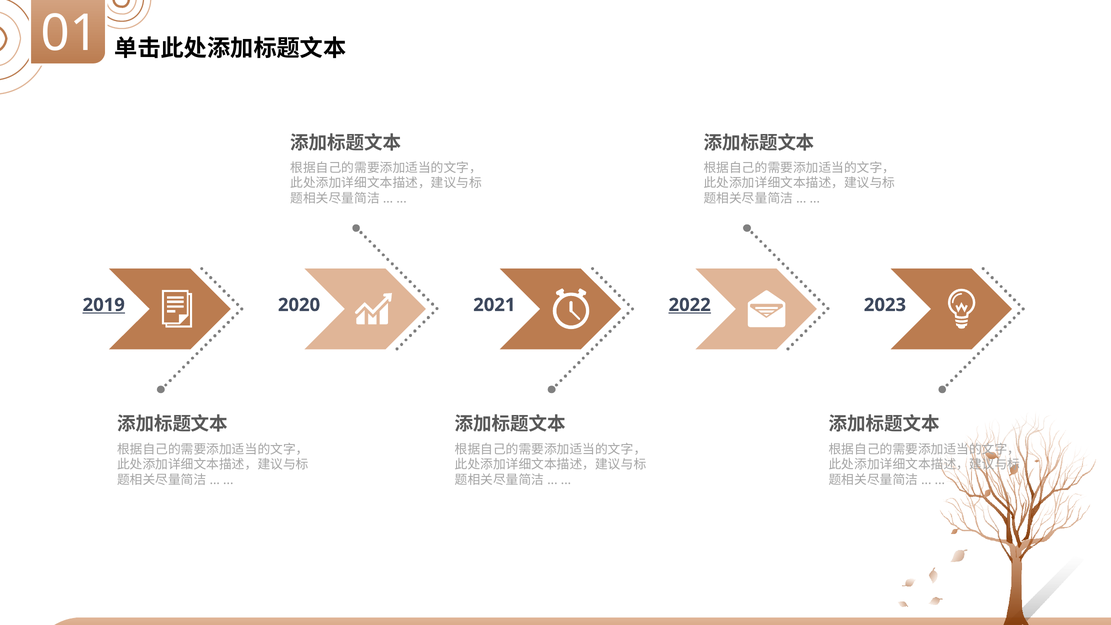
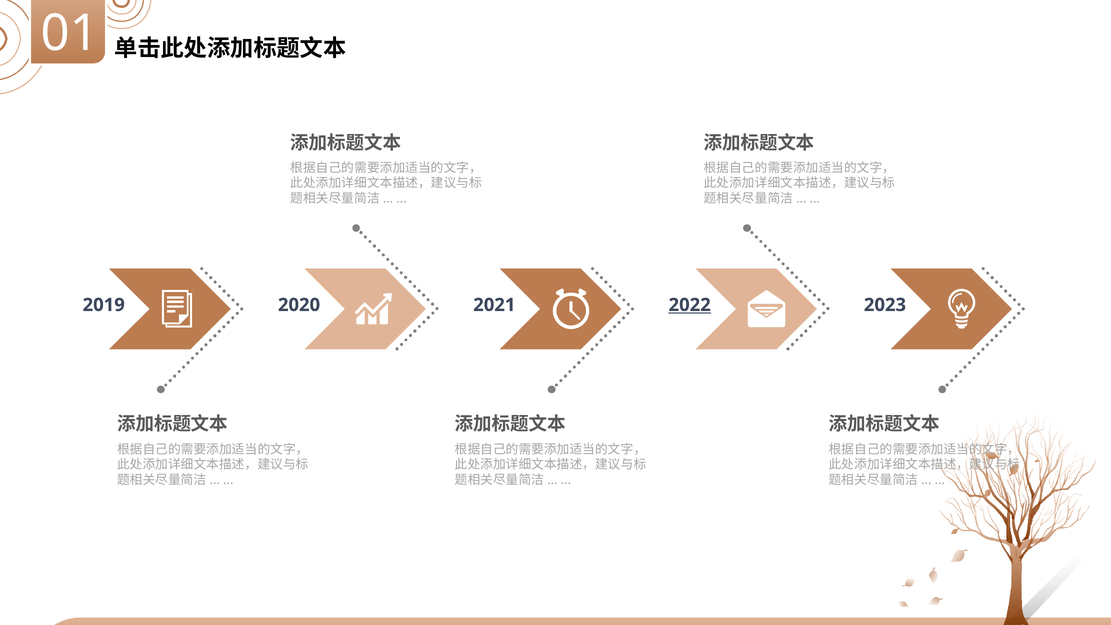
2019 underline: present -> none
